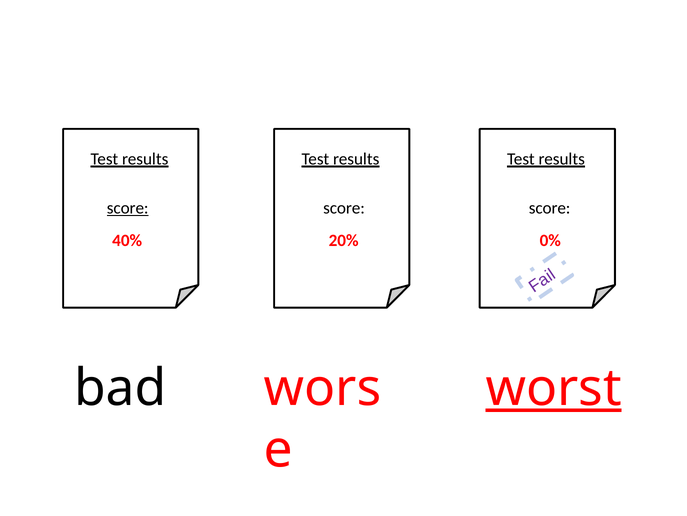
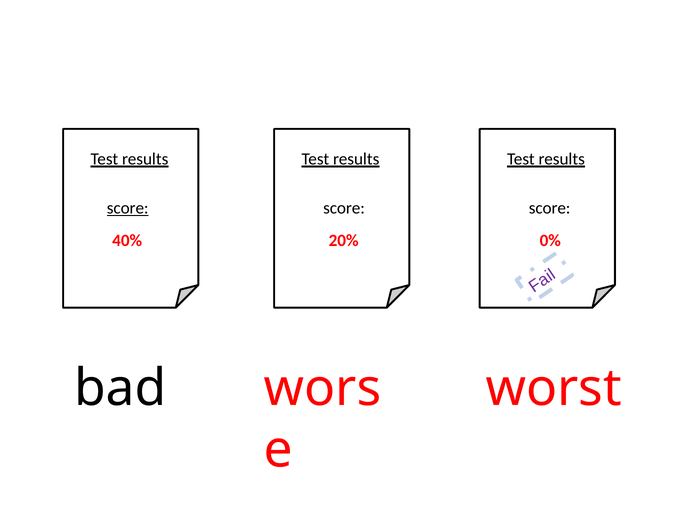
worst underline: present -> none
